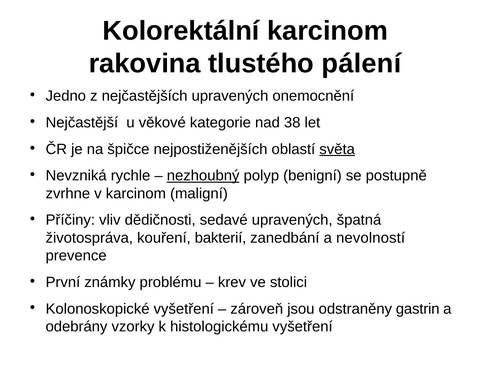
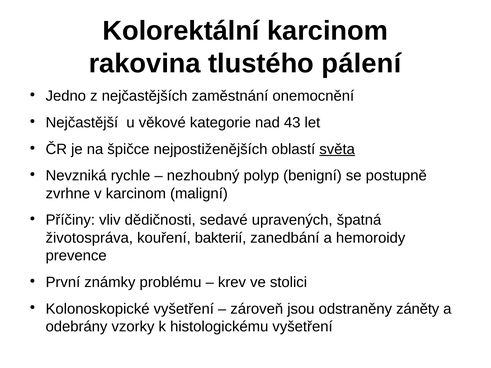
nejčastějších upravených: upravených -> zaměstnání
38: 38 -> 43
nezhoubný underline: present -> none
nevolností: nevolností -> hemoroidy
gastrin: gastrin -> záněty
